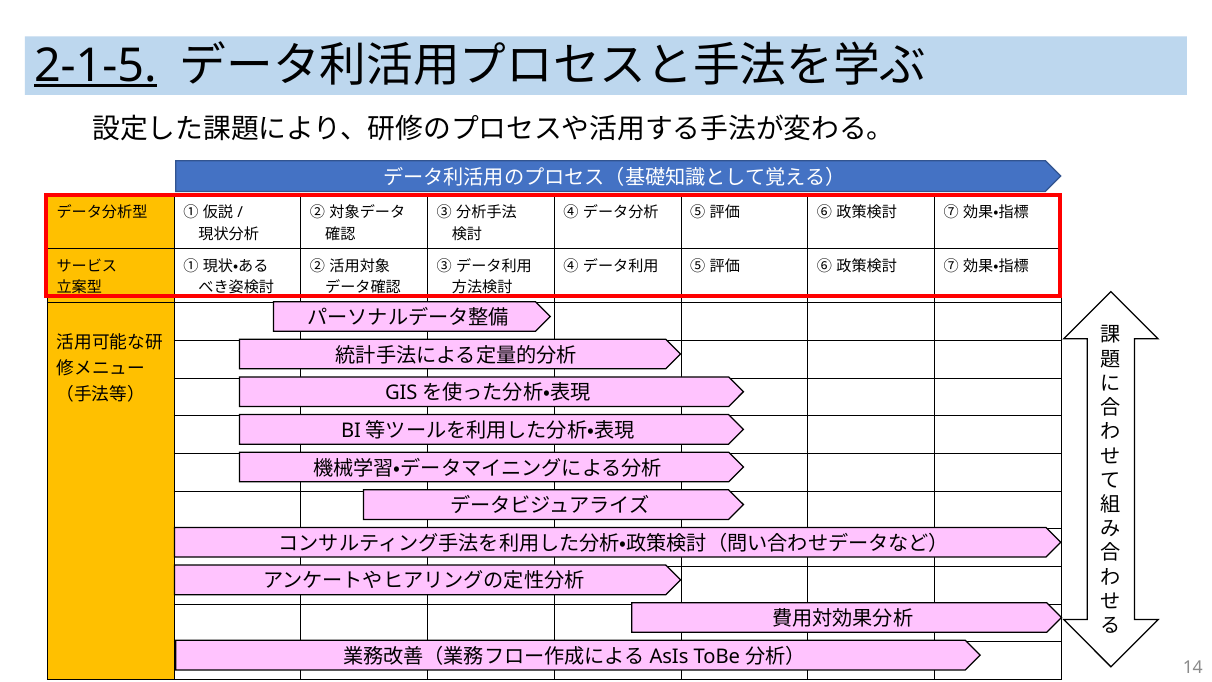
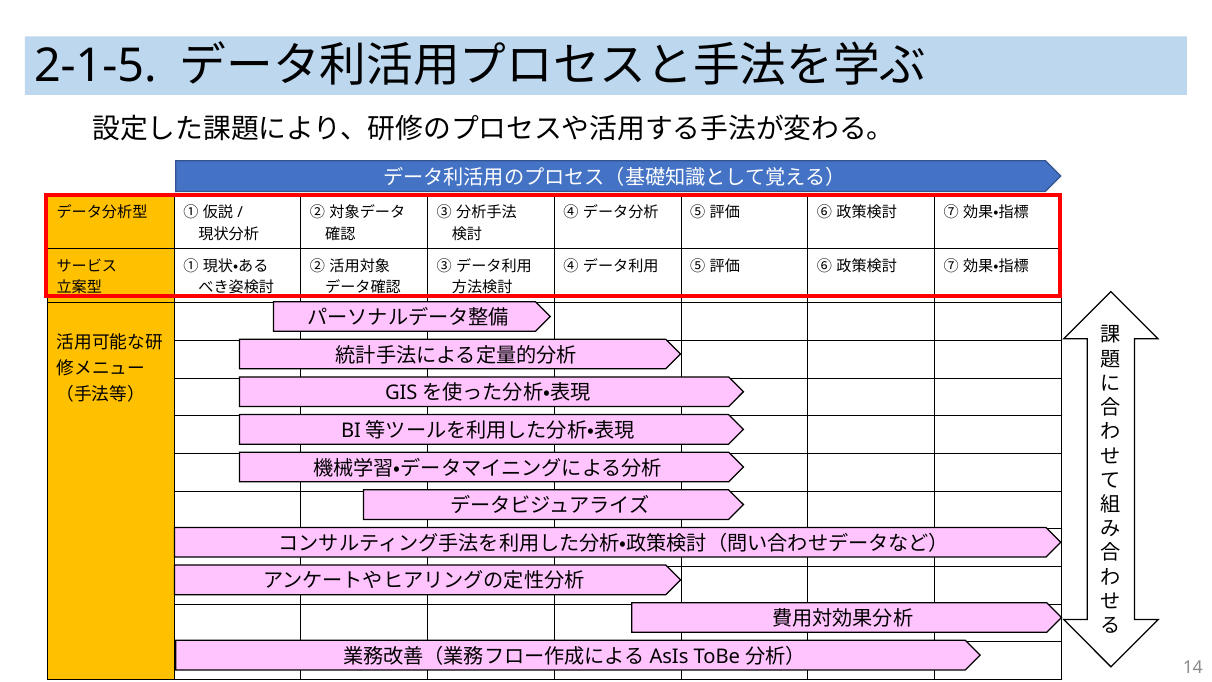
2-1-5 underline: present -> none
